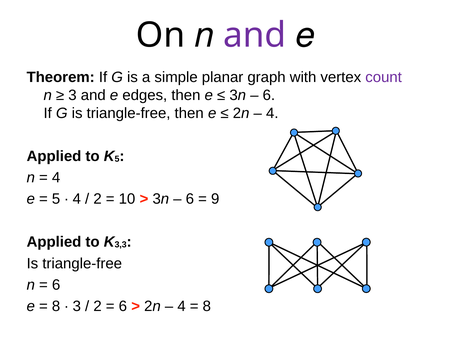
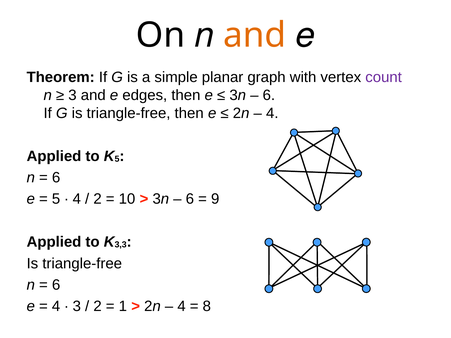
and at (255, 35) colour: purple -> orange
4 at (56, 178): 4 -> 6
8 at (56, 307): 8 -> 4
6 at (123, 307): 6 -> 1
